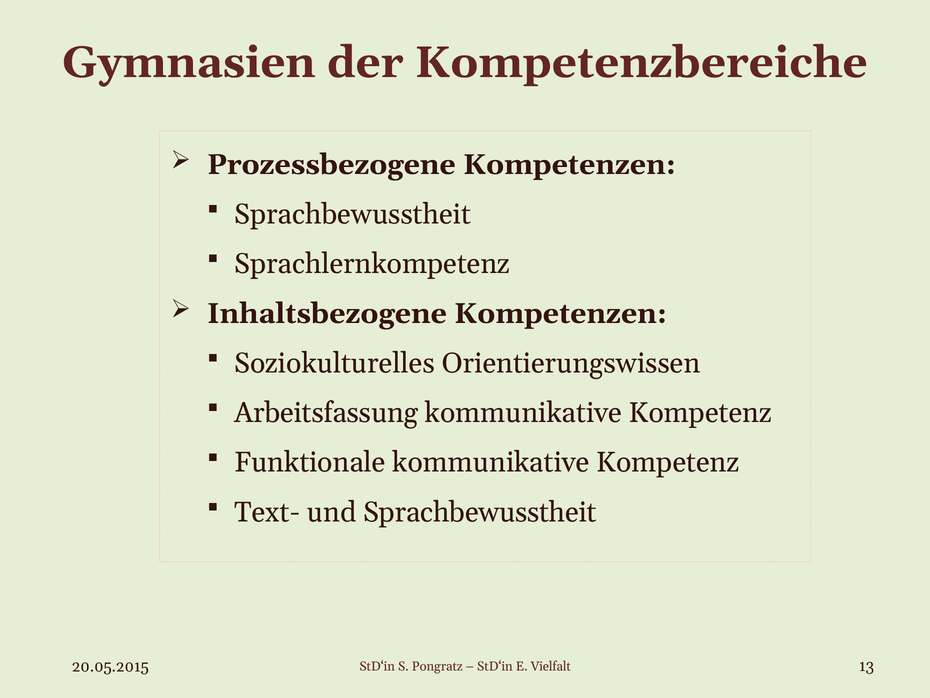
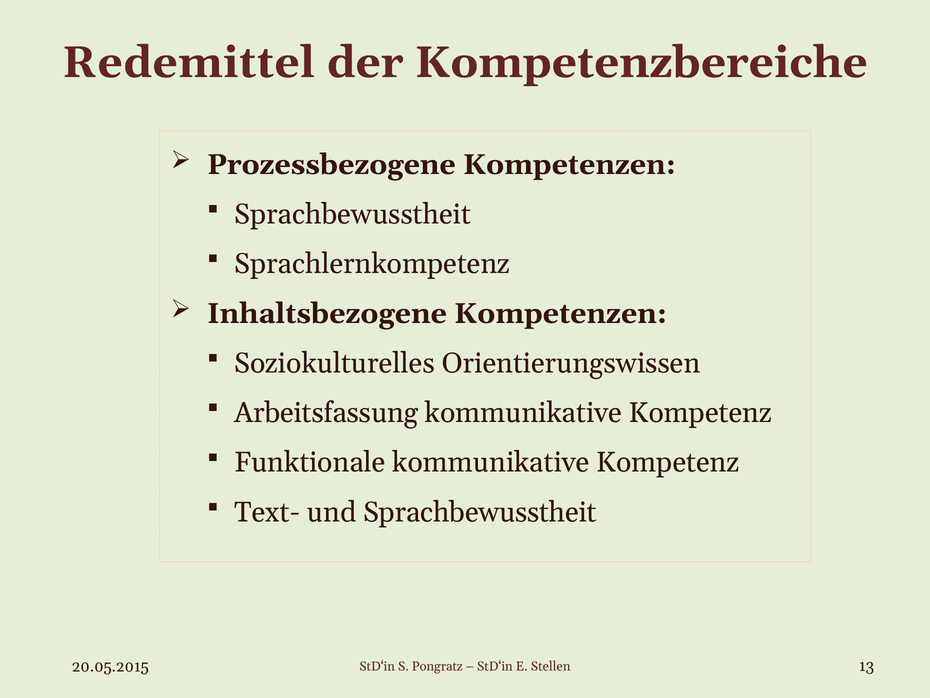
Gymnasien: Gymnasien -> Redemittel
Vielfalt: Vielfalt -> Stellen
